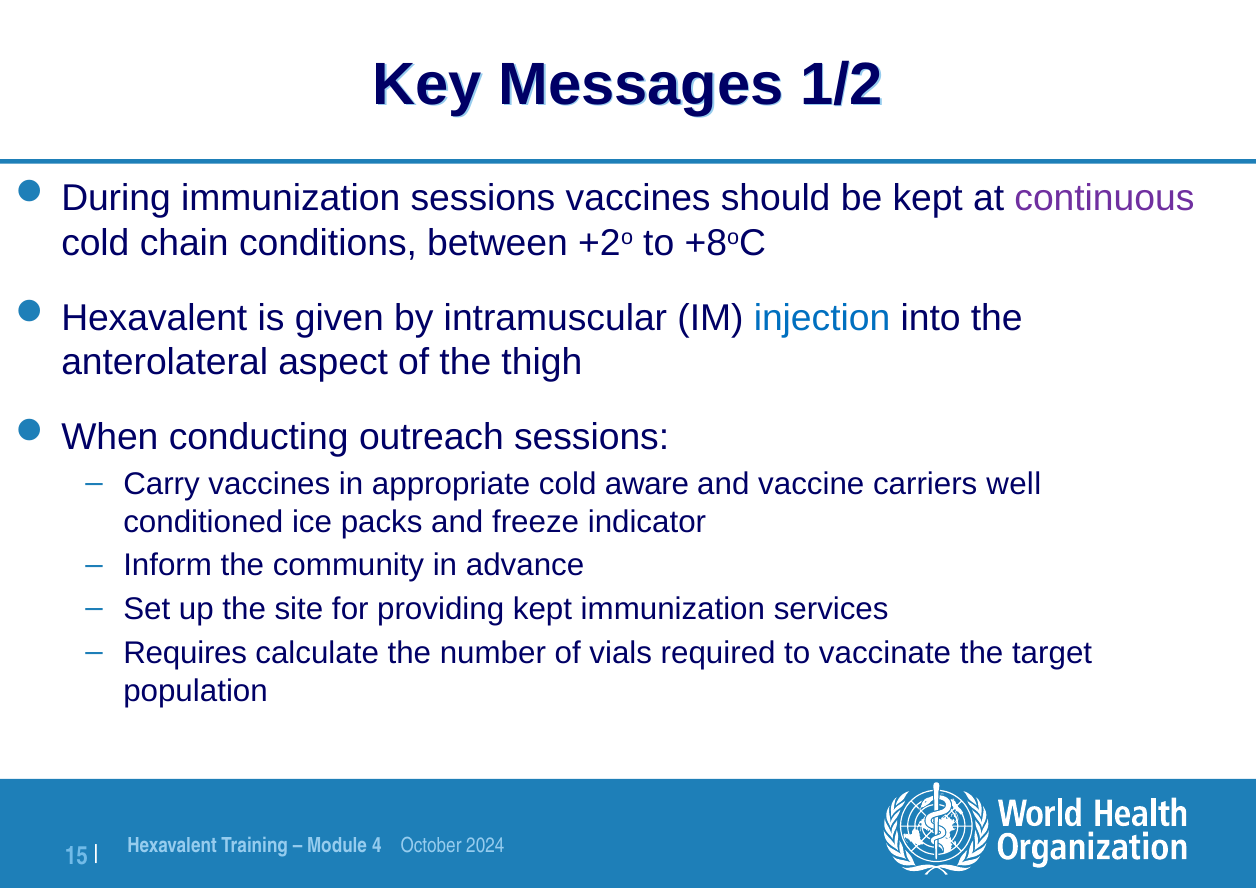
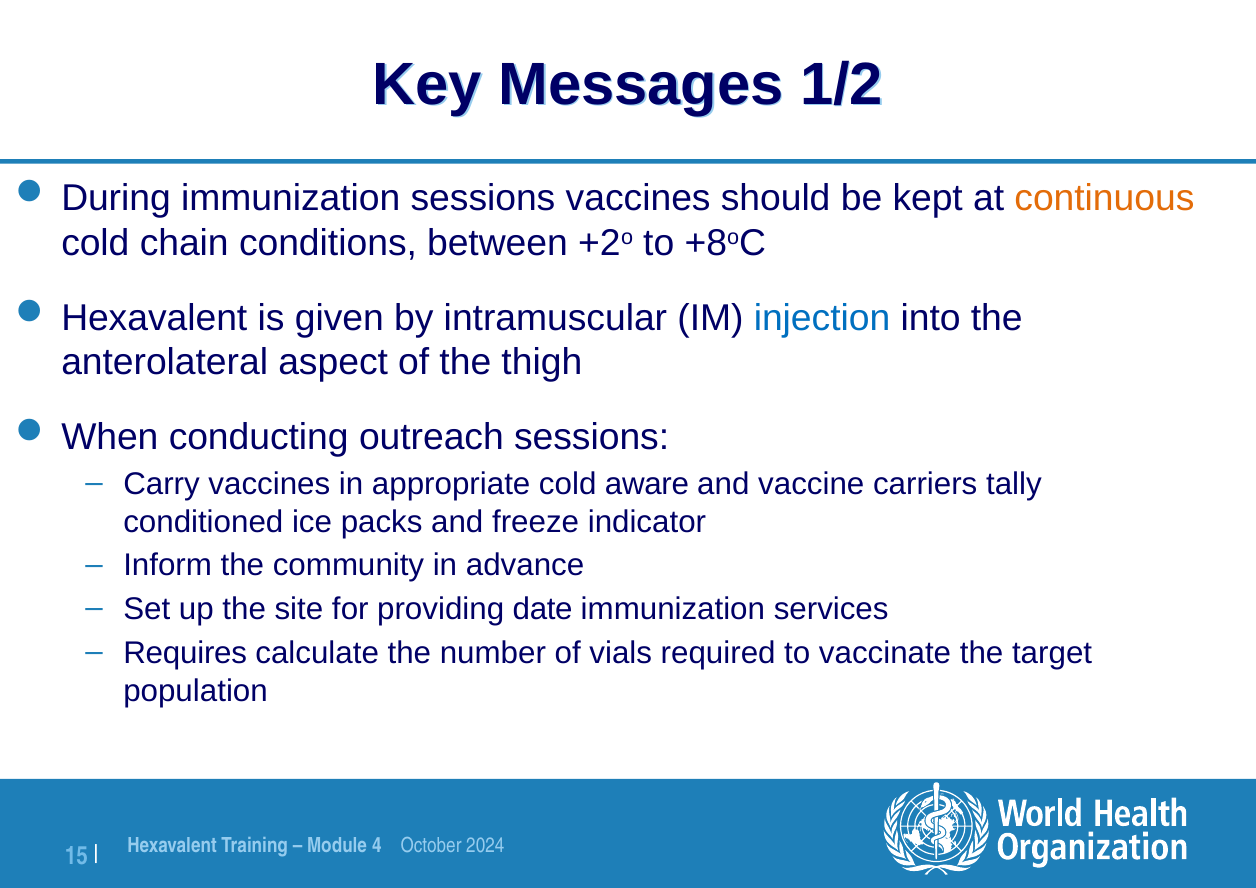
continuous colour: purple -> orange
well: well -> tally
providing kept: kept -> date
